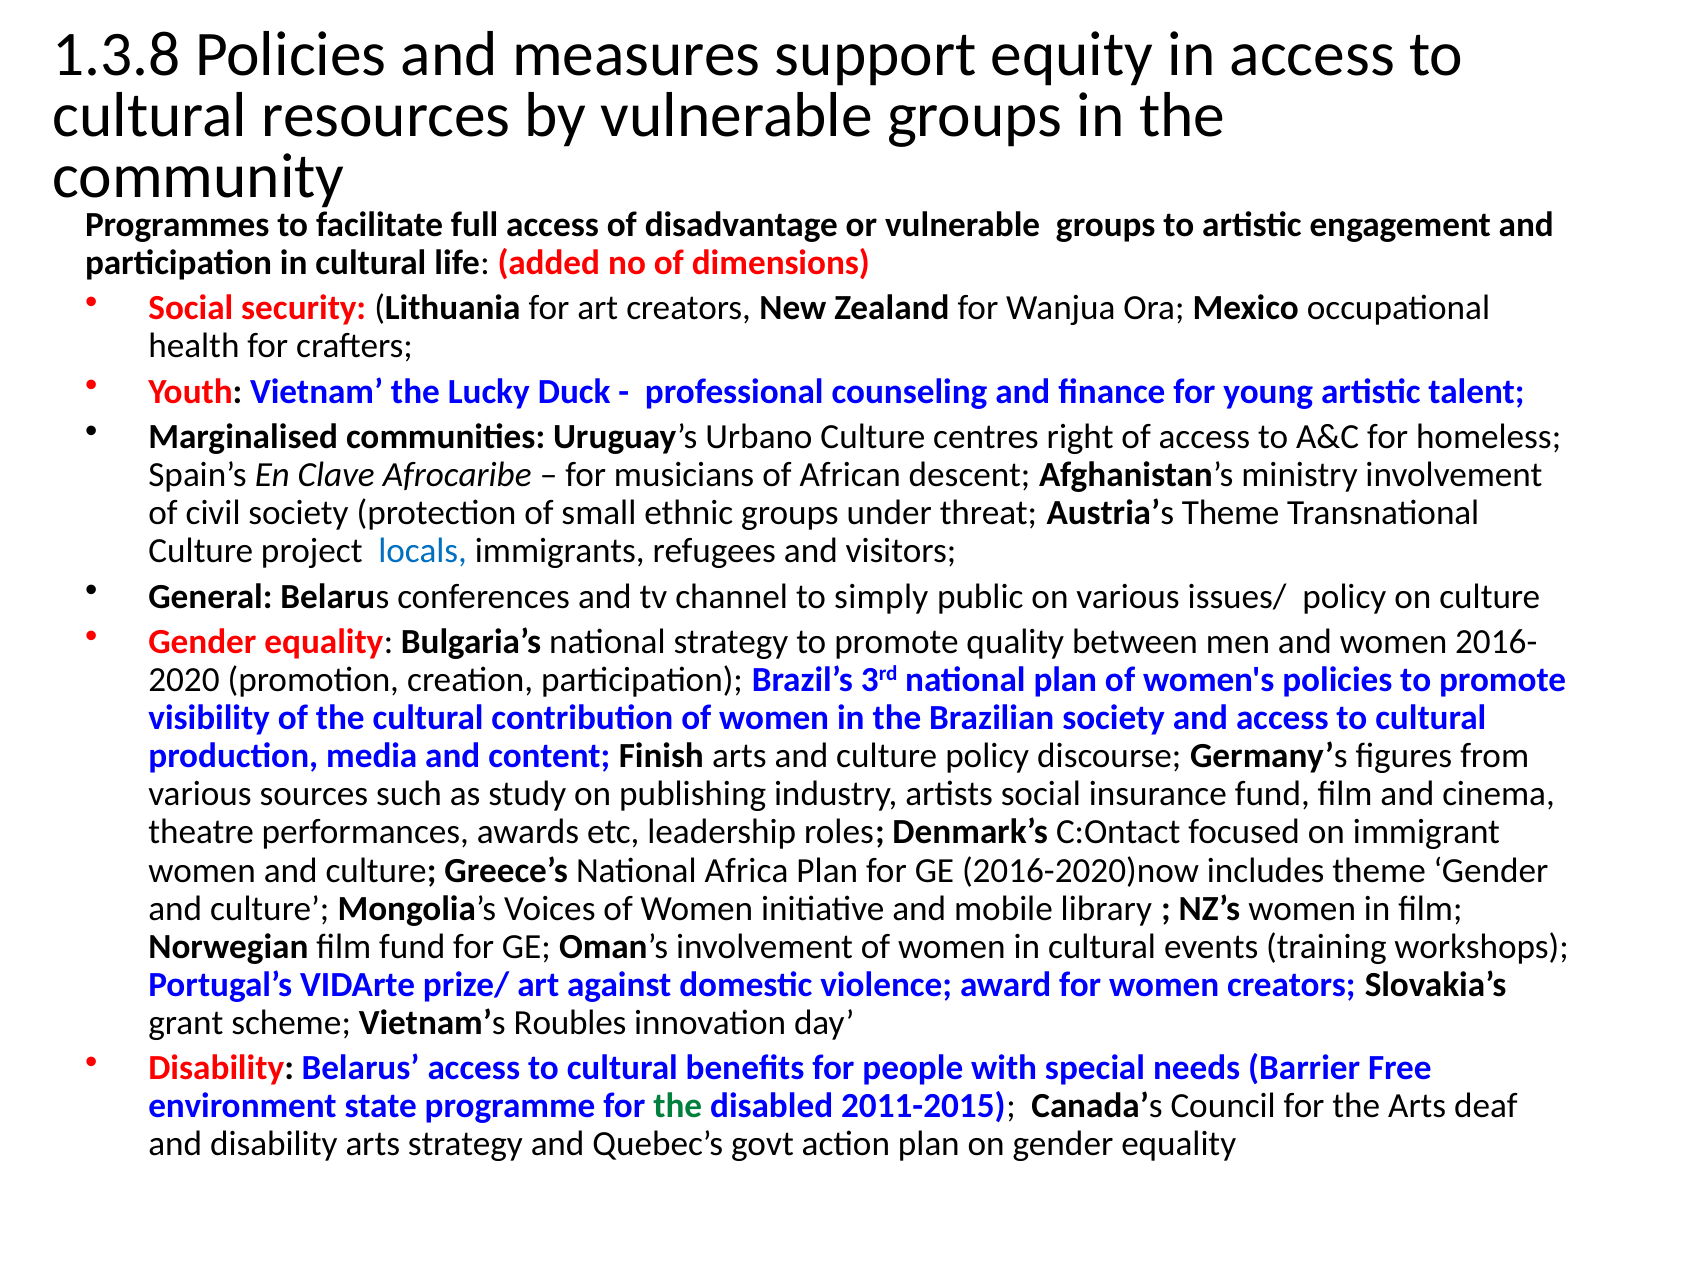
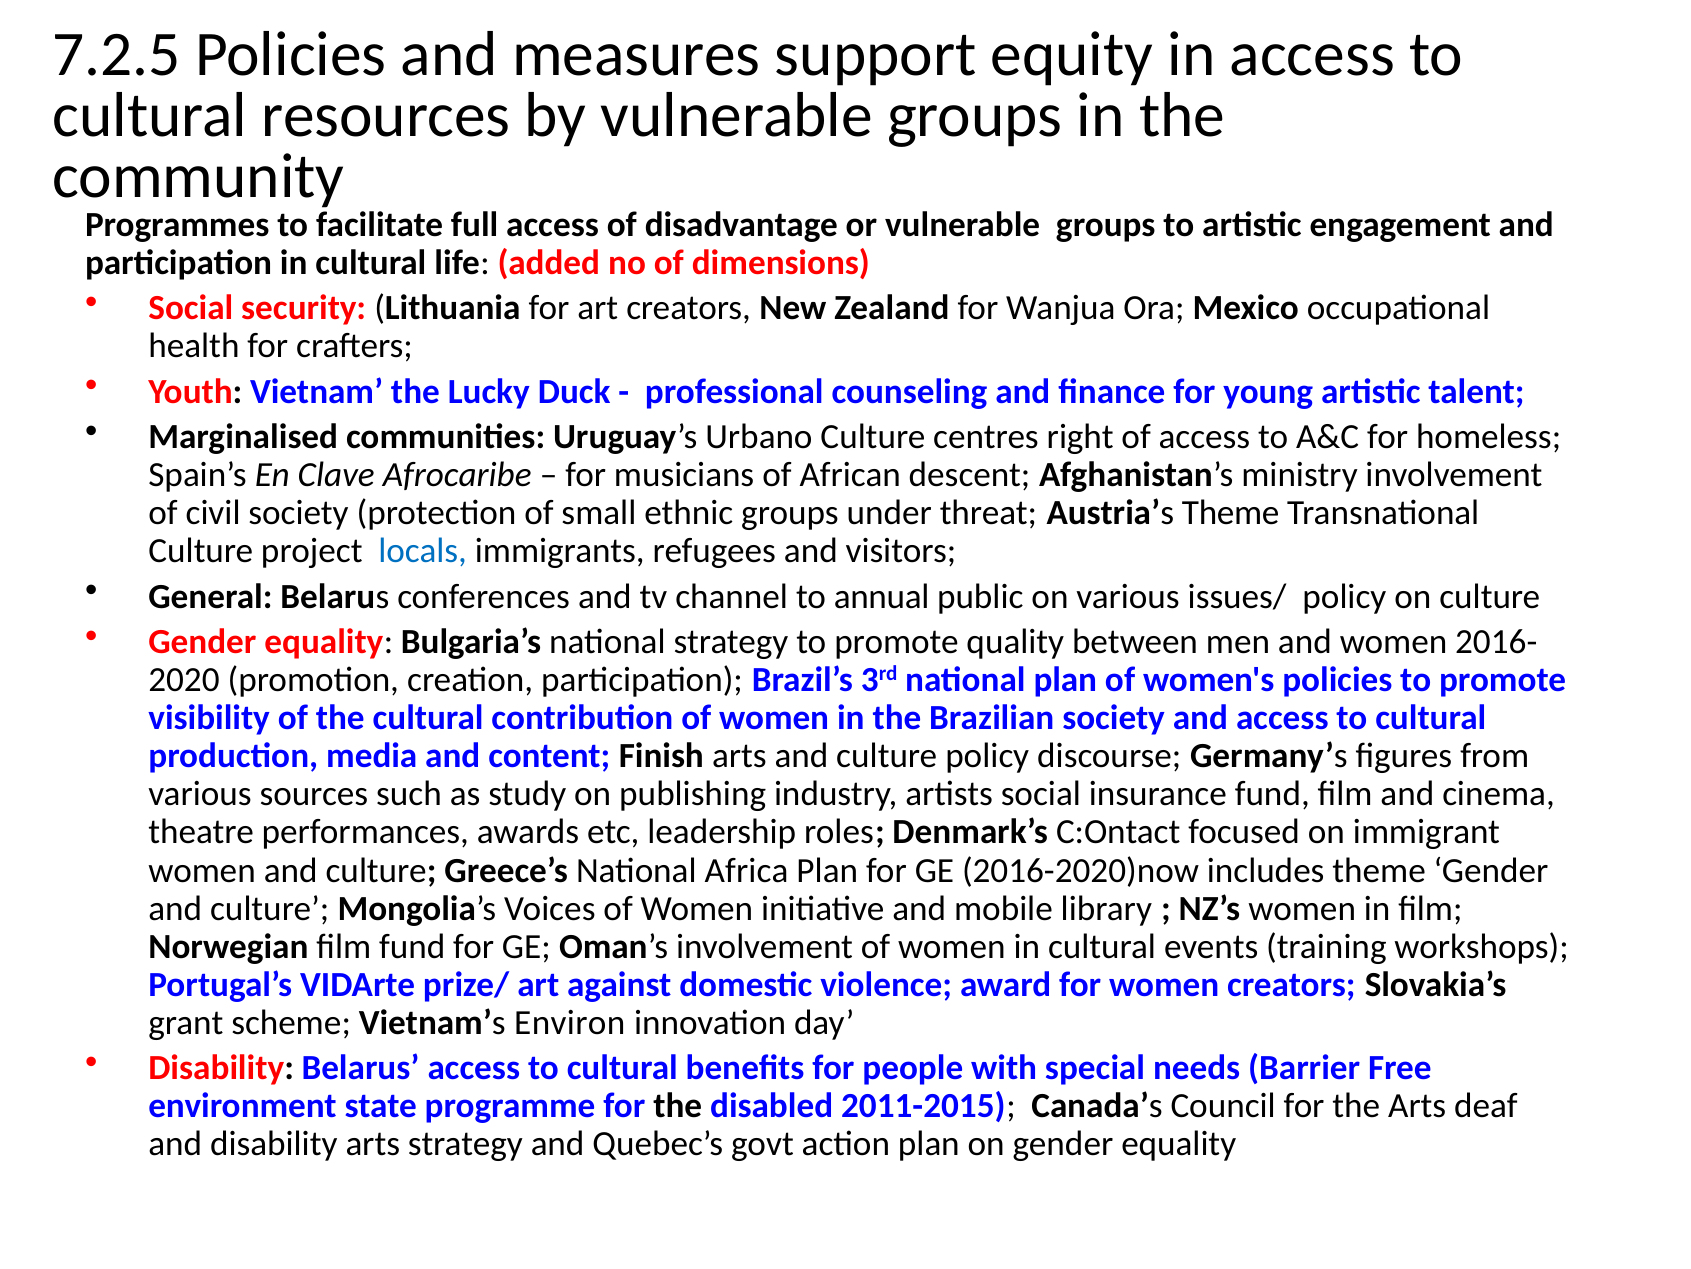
1.3.8: 1.3.8 -> 7.2.5
simply: simply -> annual
Roubles: Roubles -> Environ
the at (678, 1106) colour: green -> black
